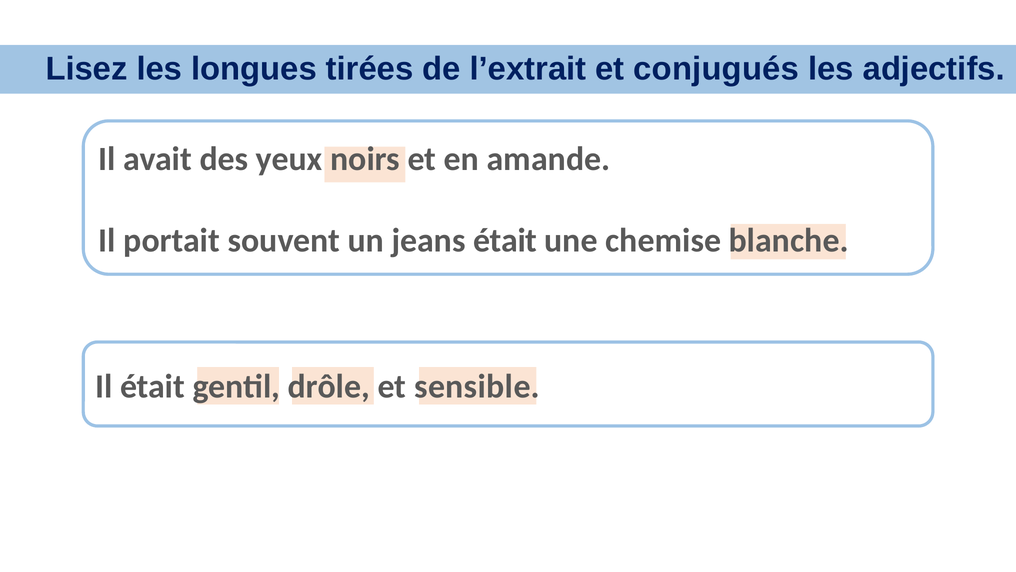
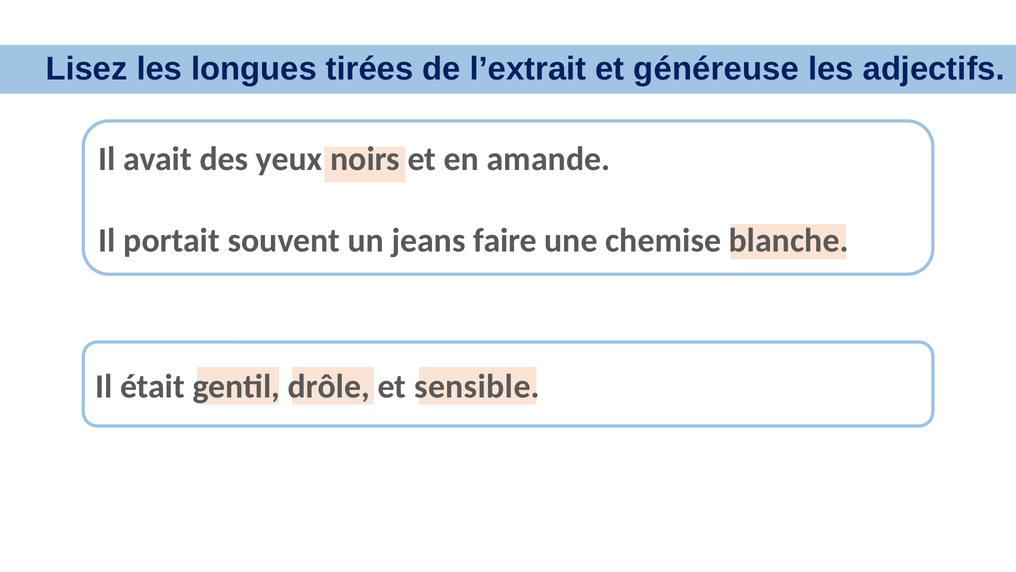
conjugués: conjugués -> généreuse
jeans était: était -> faire
